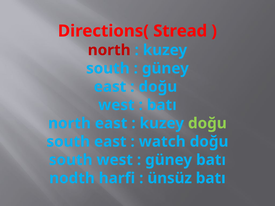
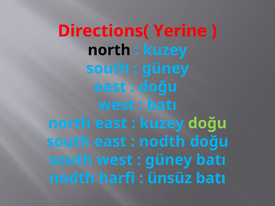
Stread: Stread -> Yerine
north at (109, 50) colour: red -> black
watch at (162, 142): watch -> nodth
